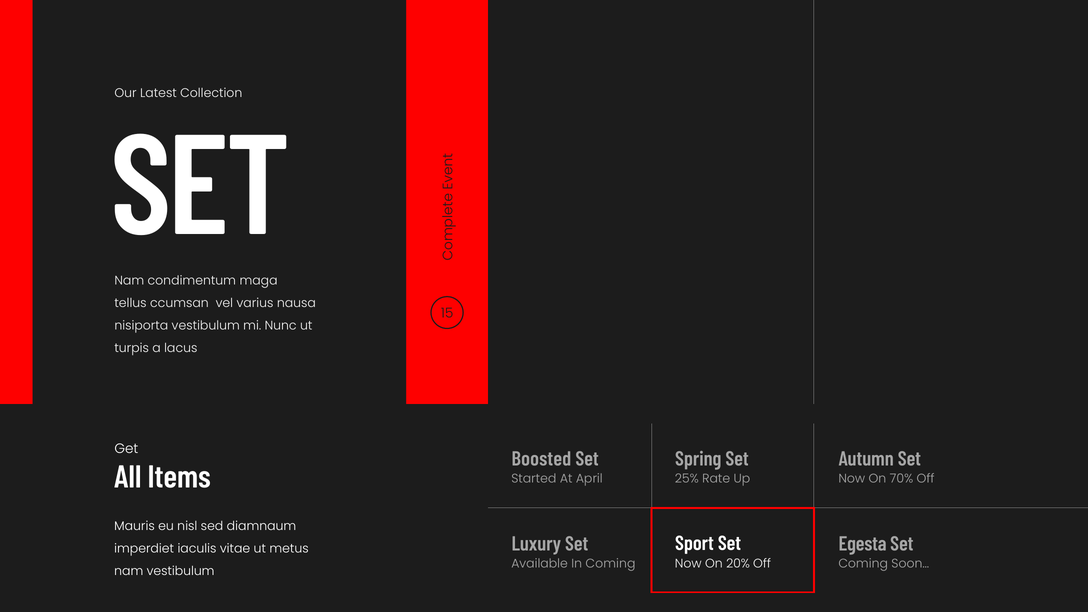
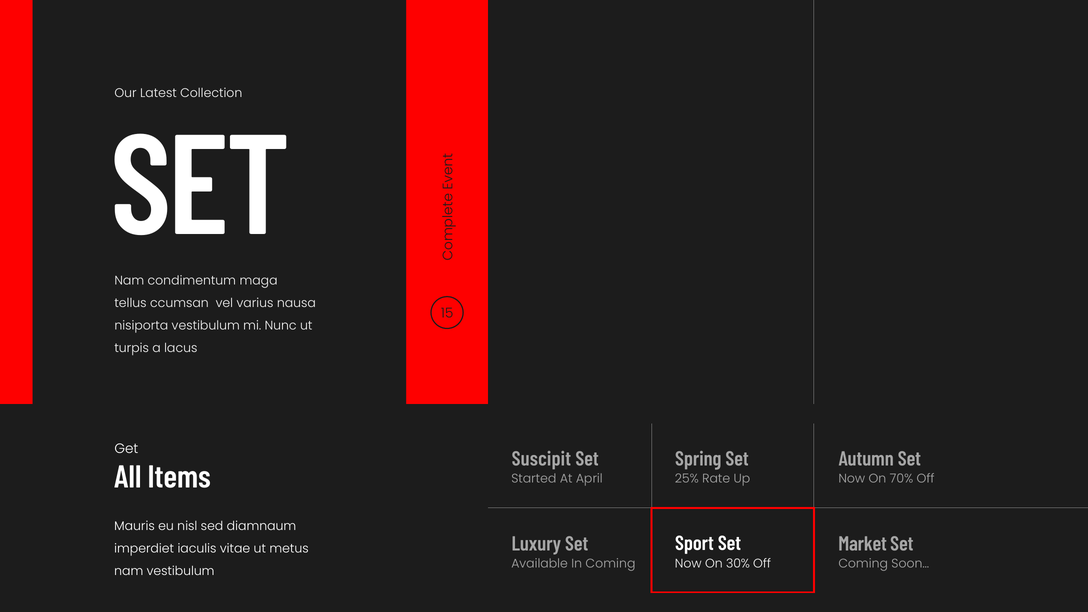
Boosted: Boosted -> Suscipit
Egesta: Egesta -> Market
20%: 20% -> 30%
